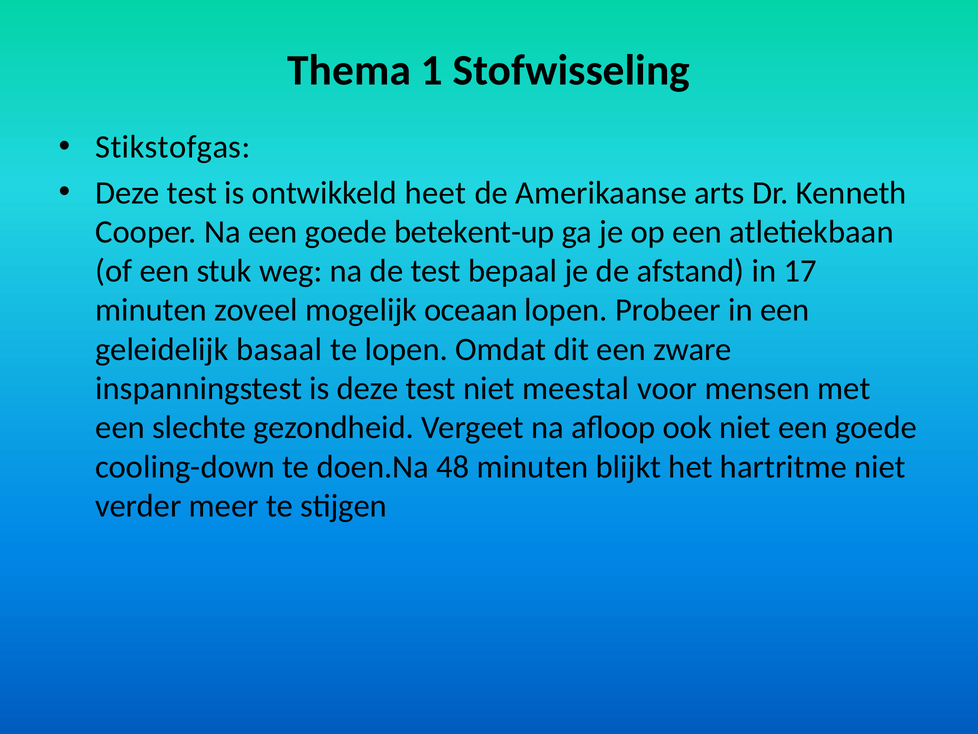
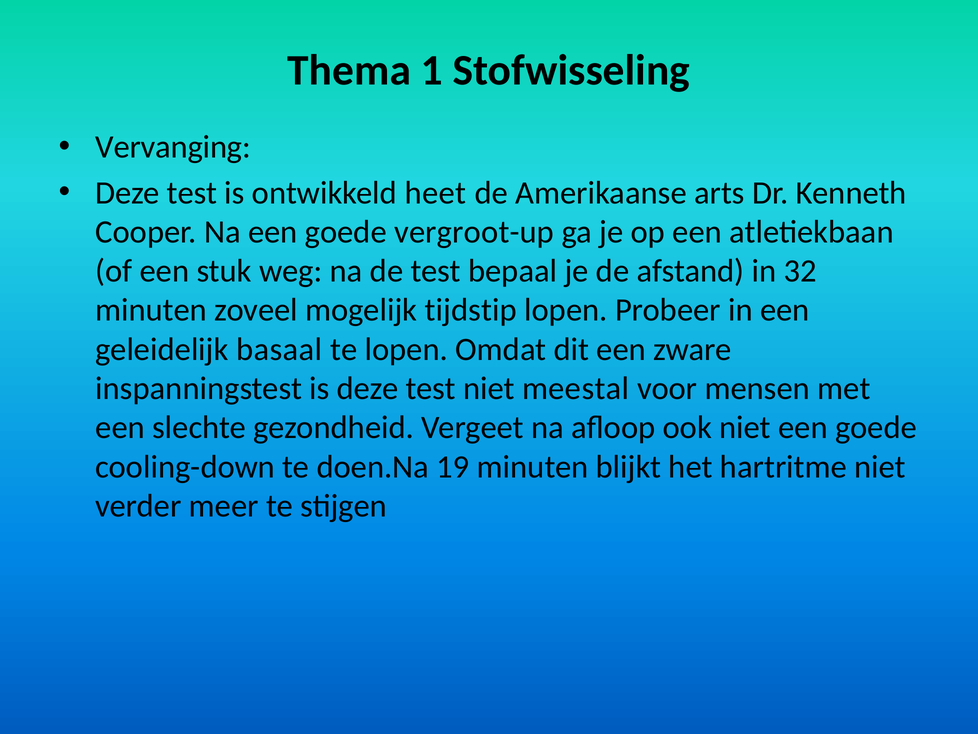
Stikstofgas: Stikstofgas -> Vervanging
betekent-up: betekent-up -> vergroot-up
17: 17 -> 32
oceaan: oceaan -> tijdstip
48: 48 -> 19
